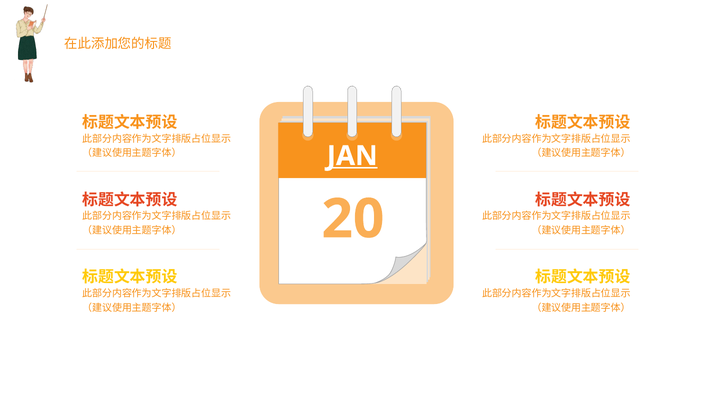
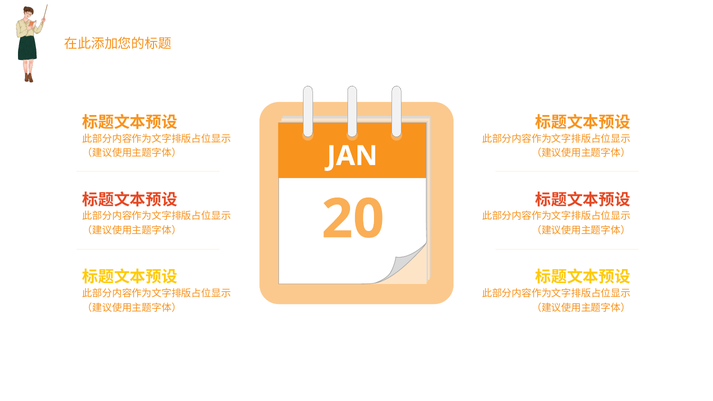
JAN underline: present -> none
